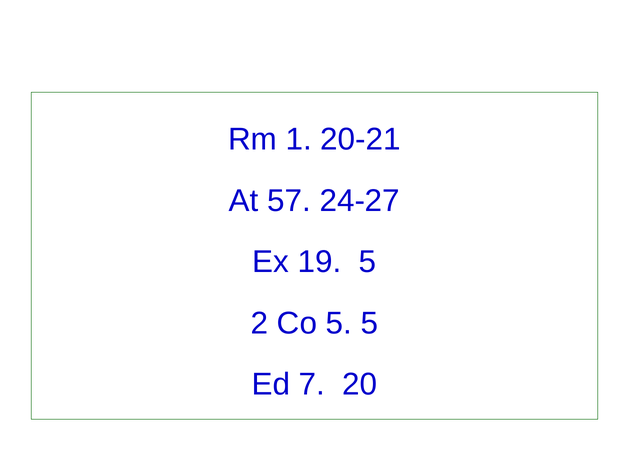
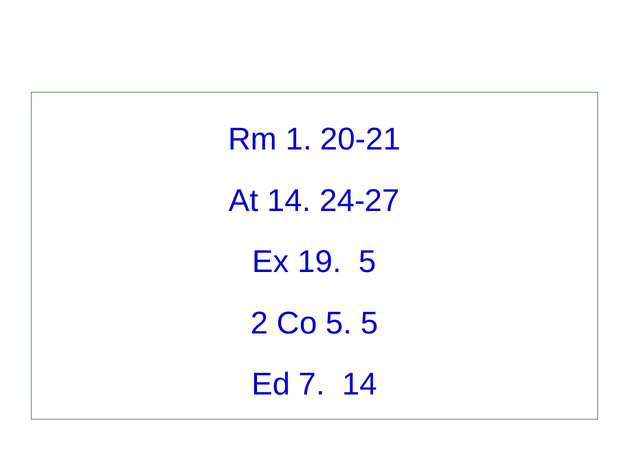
At 57: 57 -> 14
7 20: 20 -> 14
